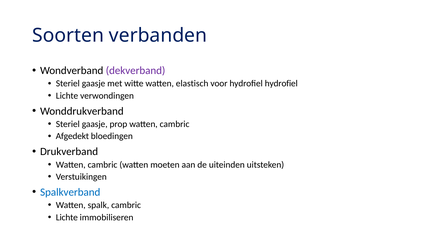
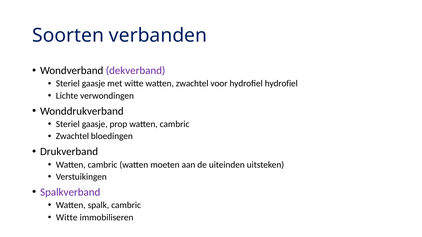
watten elastisch: elastisch -> zwachtel
Afgedekt at (72, 136): Afgedekt -> Zwachtel
Spalkverband colour: blue -> purple
Lichte at (67, 218): Lichte -> Witte
